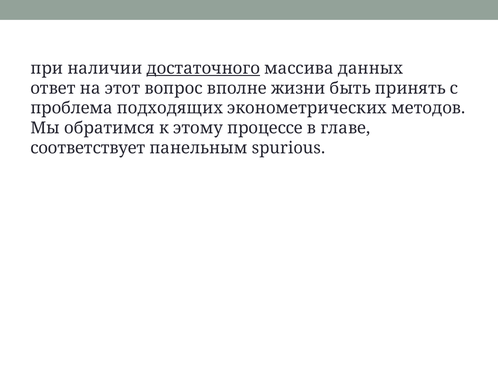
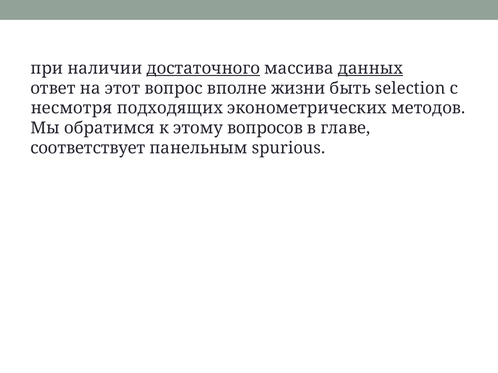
данных underline: none -> present
принять: принять -> selection
проблема: проблема -> несмотря
процессе: процессе -> вопросов
